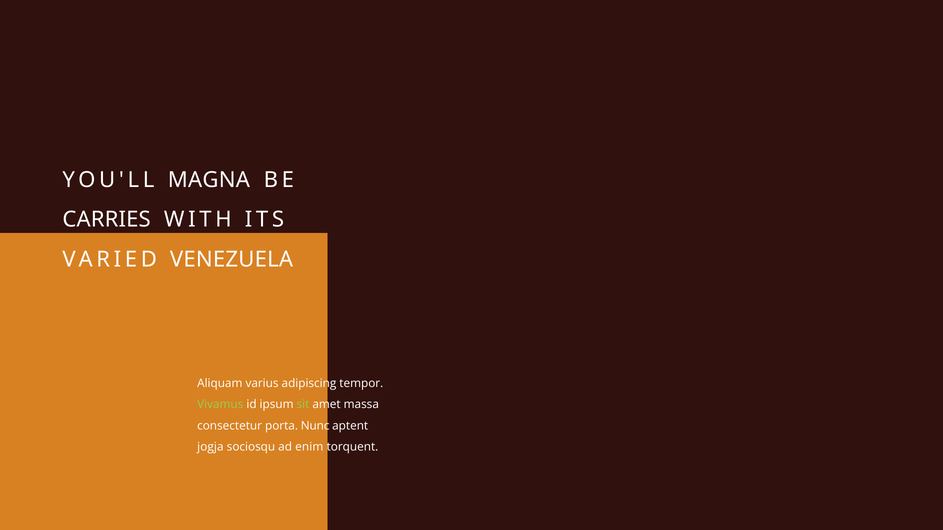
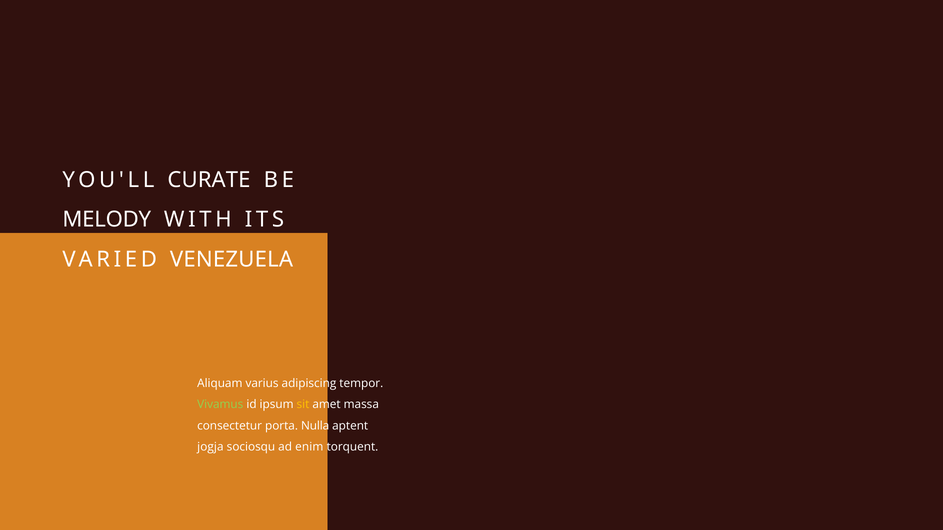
MAGNA: MAGNA -> CURATE
CARRIES: CARRIES -> MELODY
sit colour: light green -> yellow
Nunc: Nunc -> Nulla
